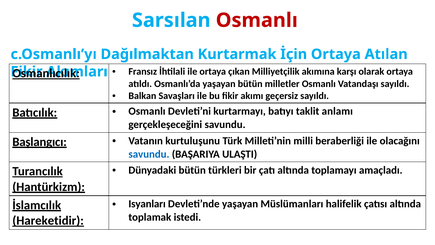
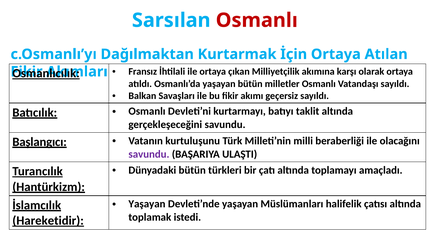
taklit anlamı: anlamı -> altında
savundu at (149, 154) colour: blue -> purple
Isyanları at (147, 204): Isyanları -> Yaşayan
